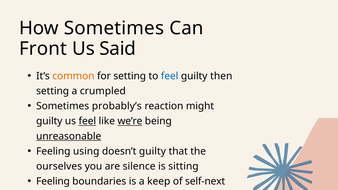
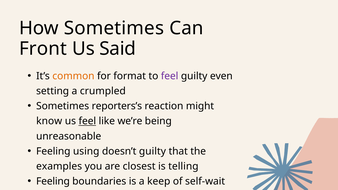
for setting: setting -> format
feel at (170, 76) colour: blue -> purple
then: then -> even
probably’s: probably’s -> reporters’s
guilty at (49, 121): guilty -> know
we’re underline: present -> none
unreasonable underline: present -> none
ourselves: ourselves -> examples
silence: silence -> closest
sitting: sitting -> telling
self-next: self-next -> self-wait
